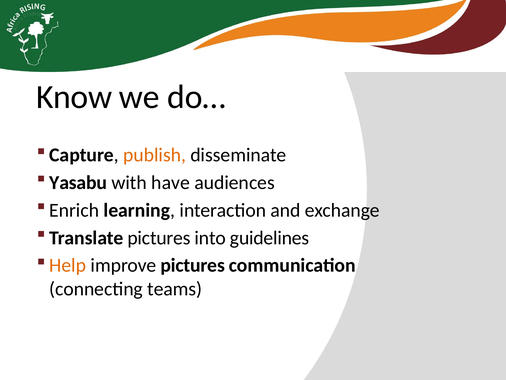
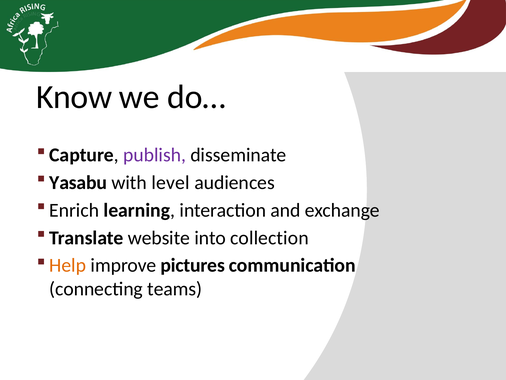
publish colour: orange -> purple
have: have -> level
Translate pictures: pictures -> website
guidelines: guidelines -> collection
